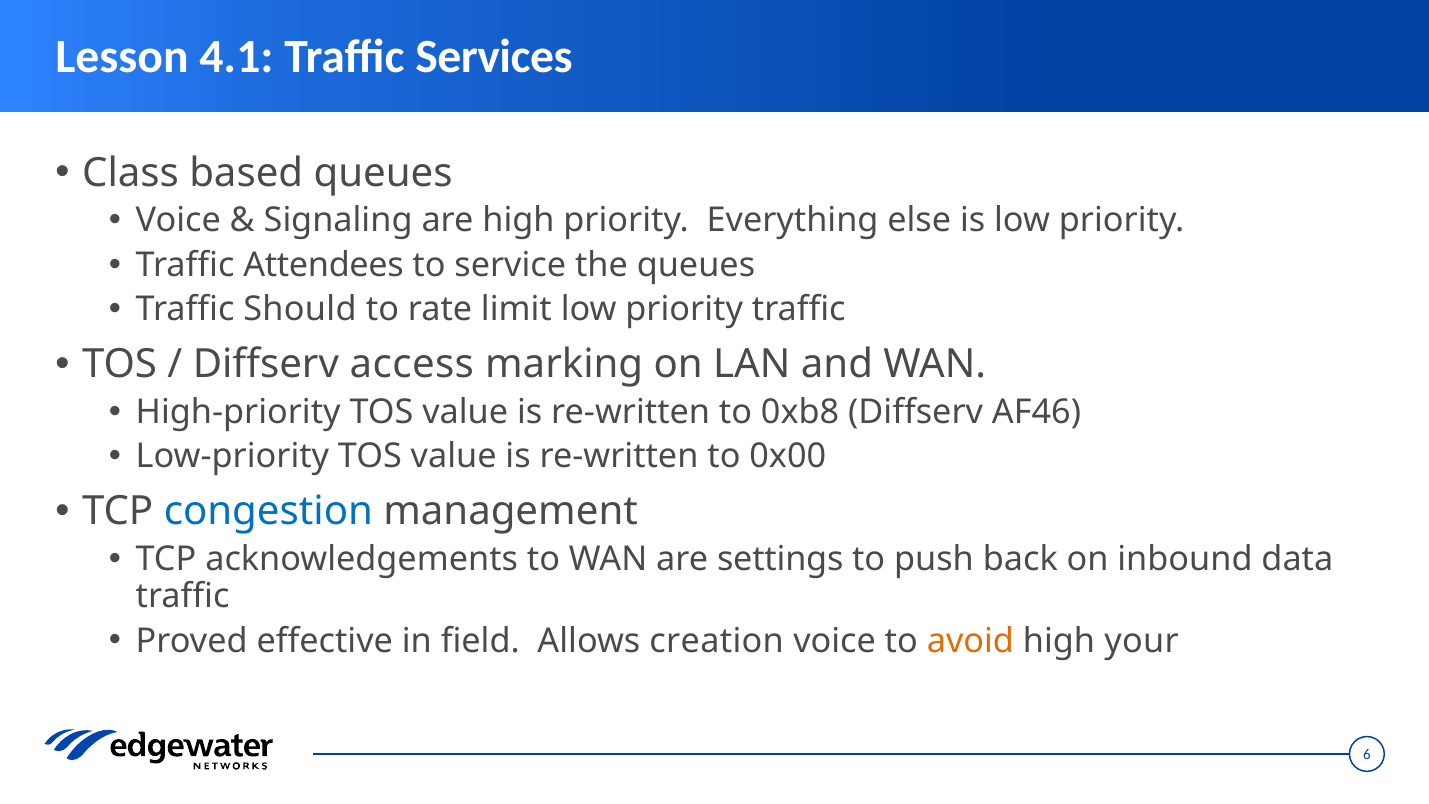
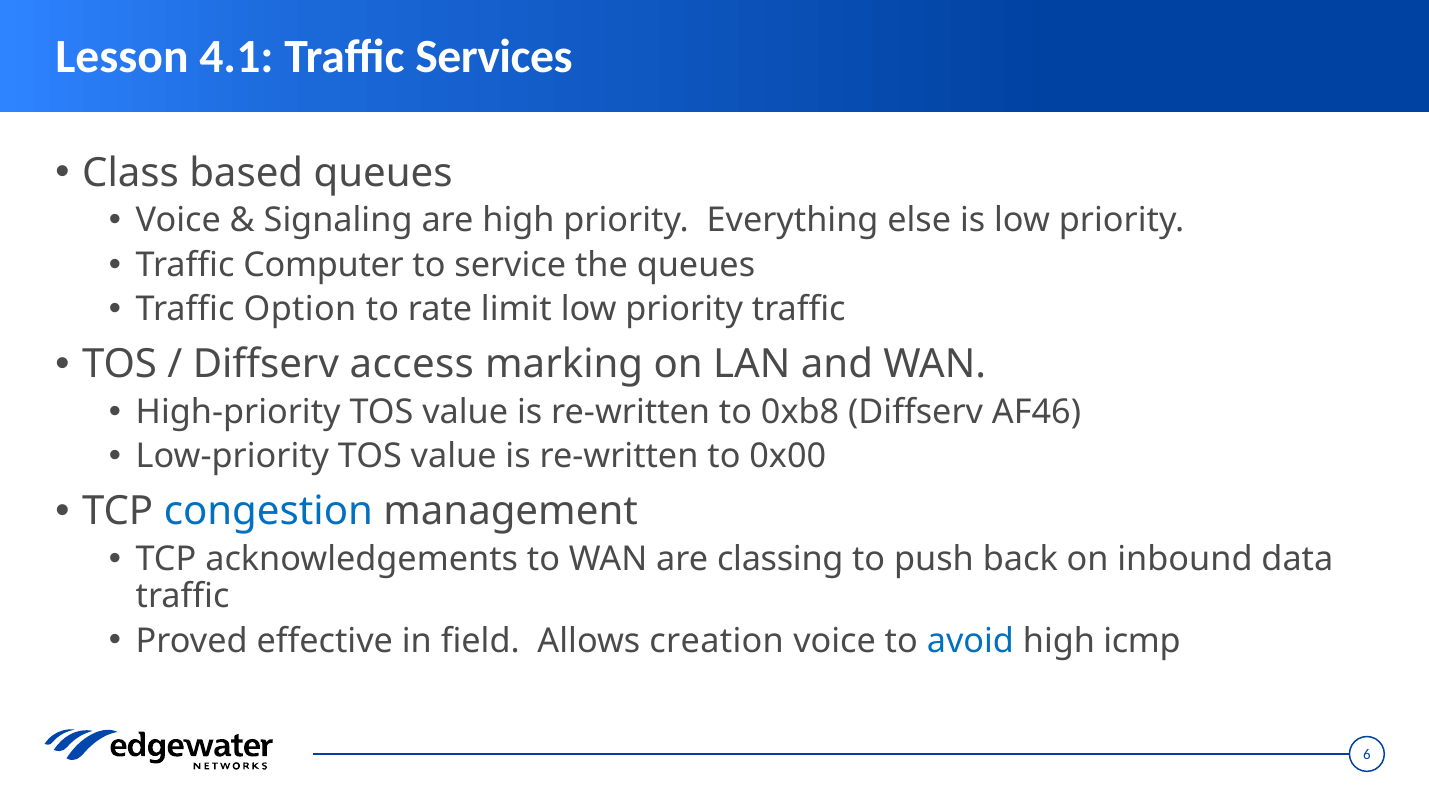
Attendees: Attendees -> Computer
Should: Should -> Option
settings: settings -> classing
avoid colour: orange -> blue
your: your -> icmp
